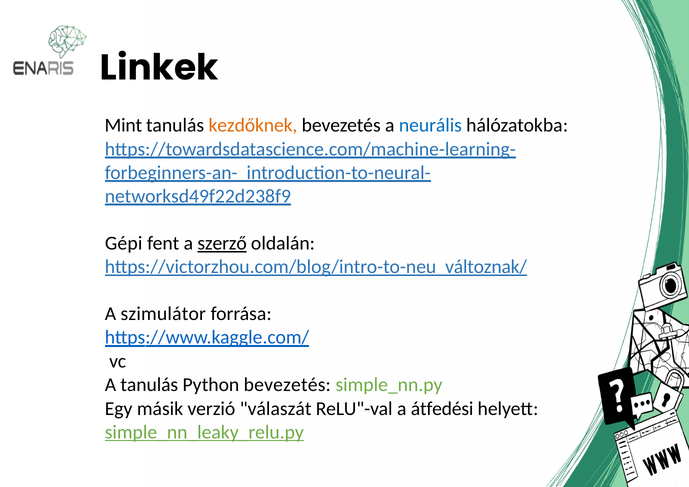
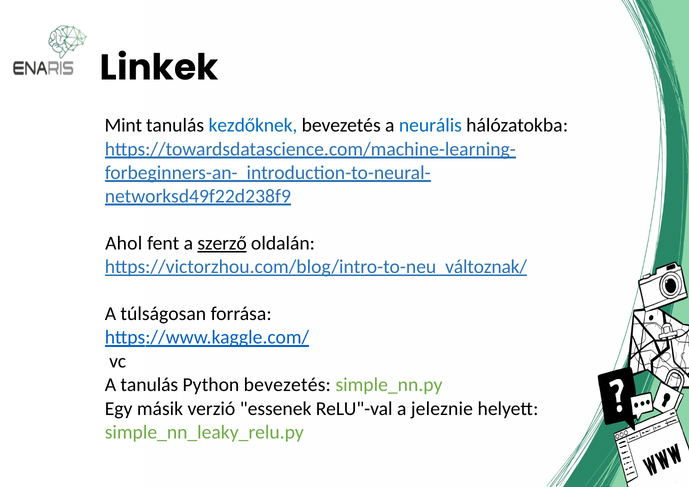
kezdőknek colour: orange -> blue
Gépi: Gépi -> Ahol
szimulátor: szimulátor -> túlságosan
válaszát: válaszát -> essenek
átfedési: átfedési -> jeleznie
simple_nn_leaky_relu.py underline: present -> none
